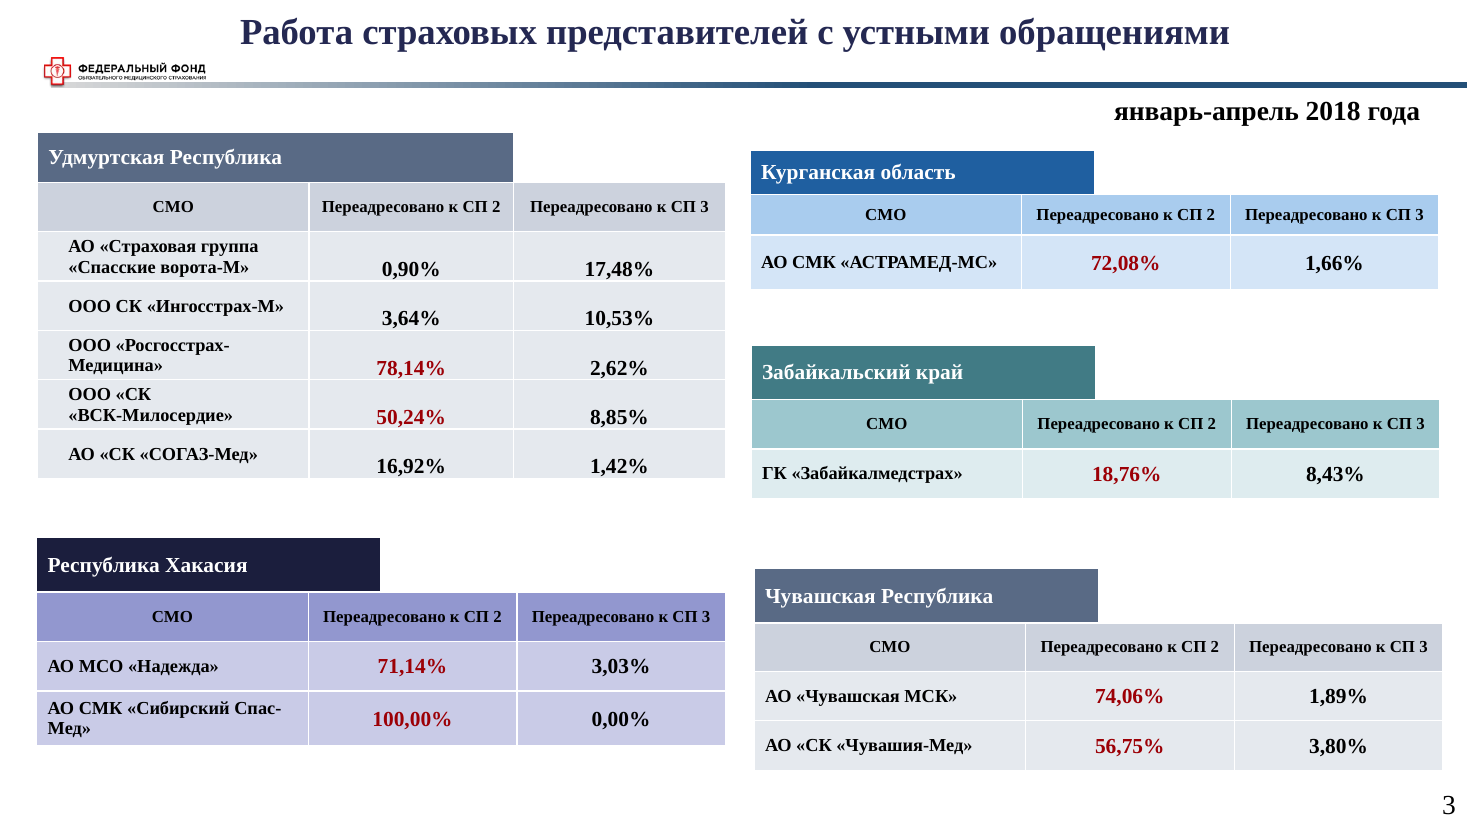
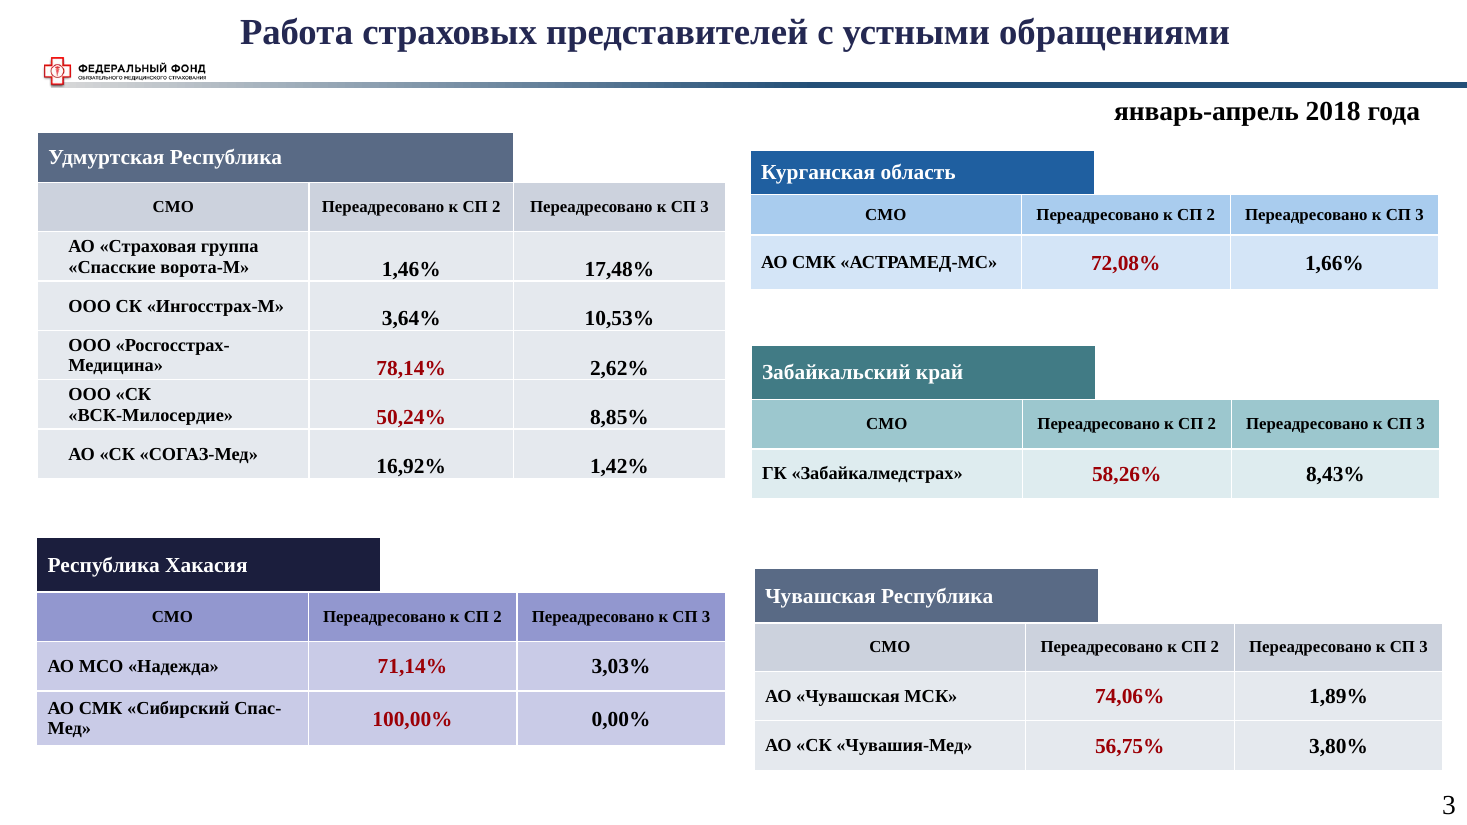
0,90%: 0,90% -> 1,46%
18,76%: 18,76% -> 58,26%
